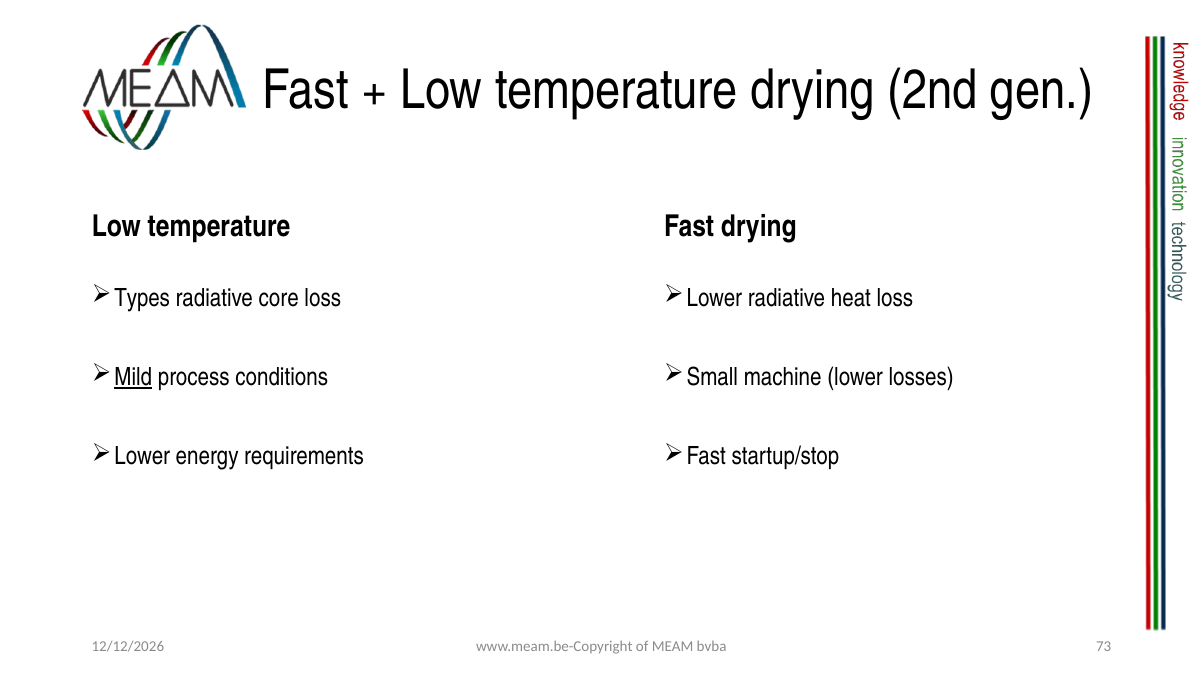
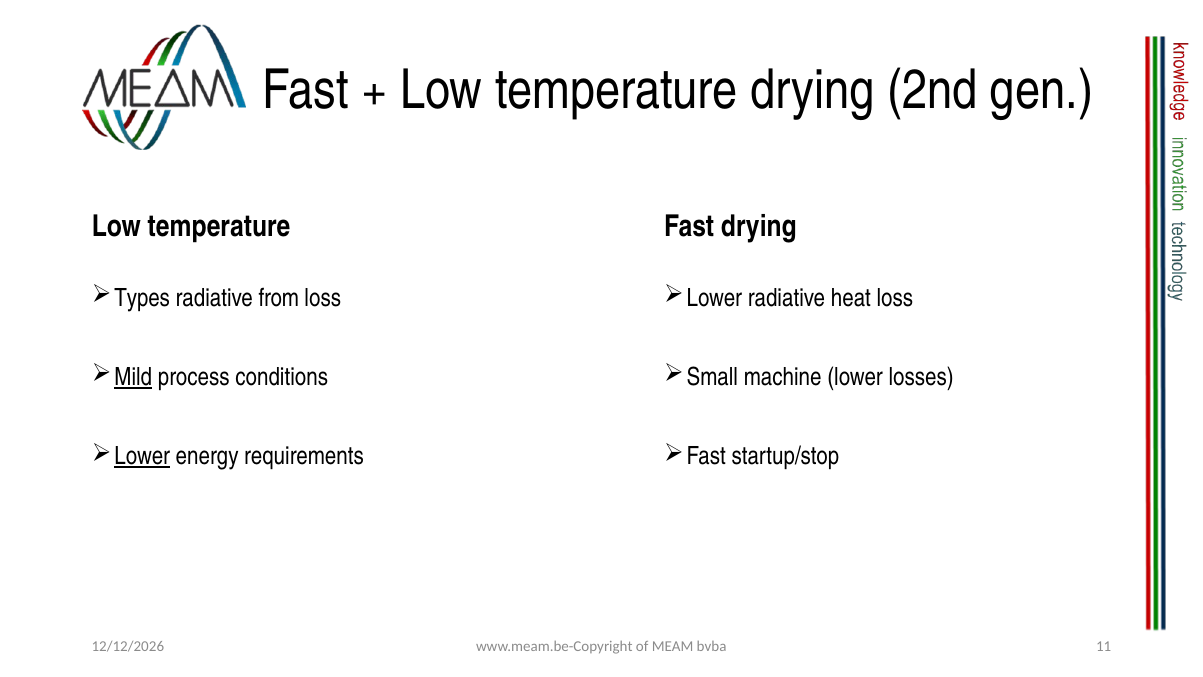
core: core -> from
Lower at (142, 456) underline: none -> present
73: 73 -> 11
